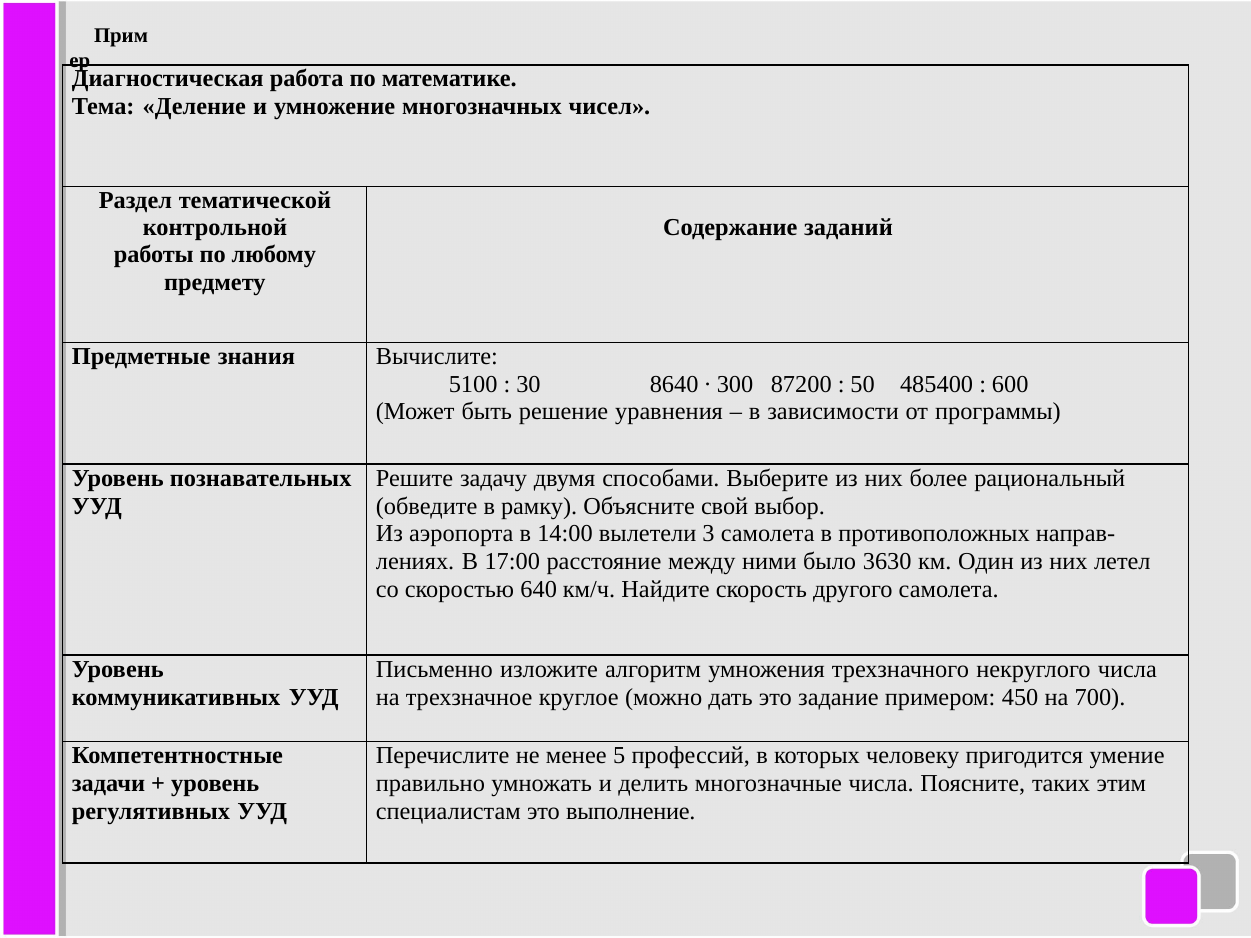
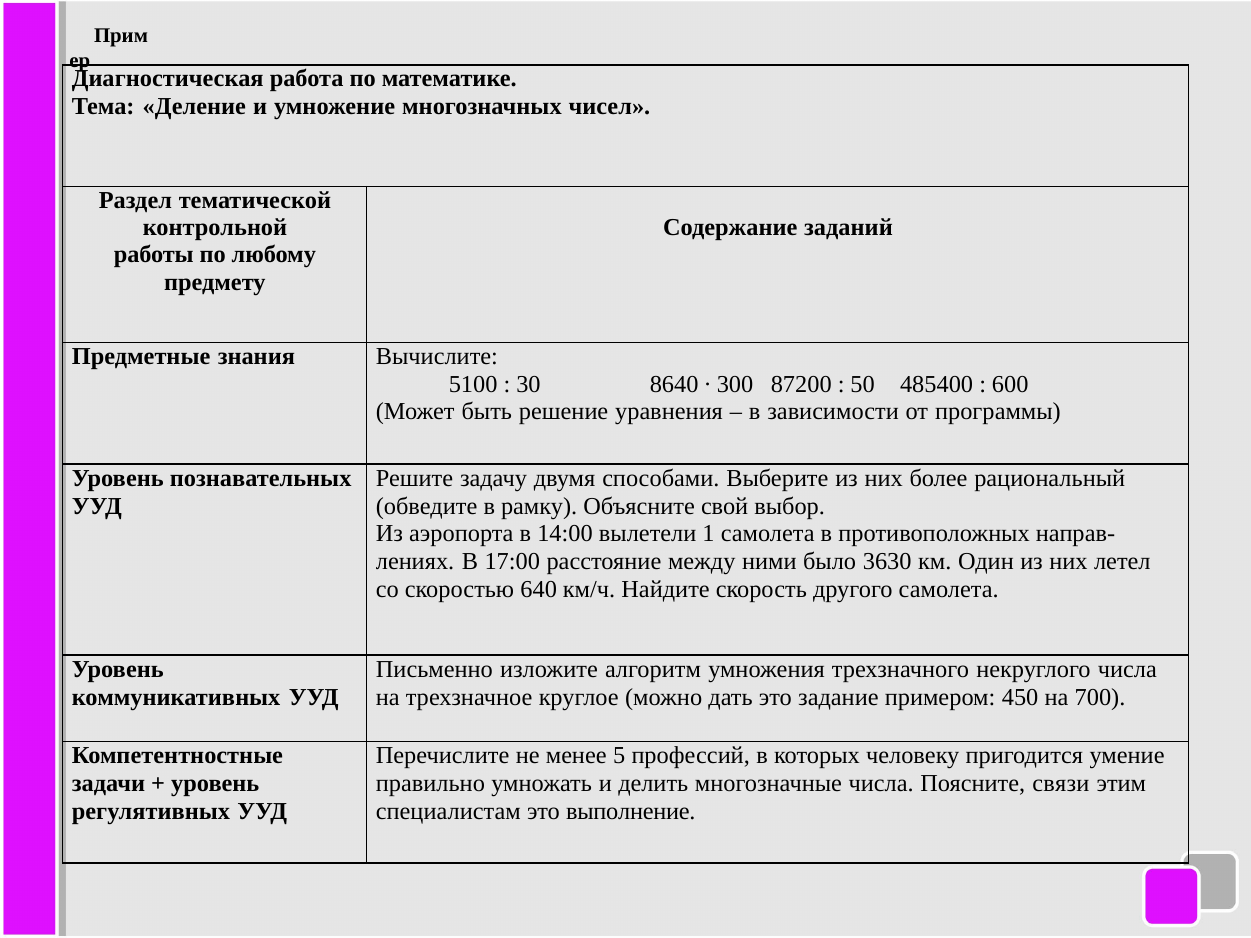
3: 3 -> 1
таких: таких -> связи
